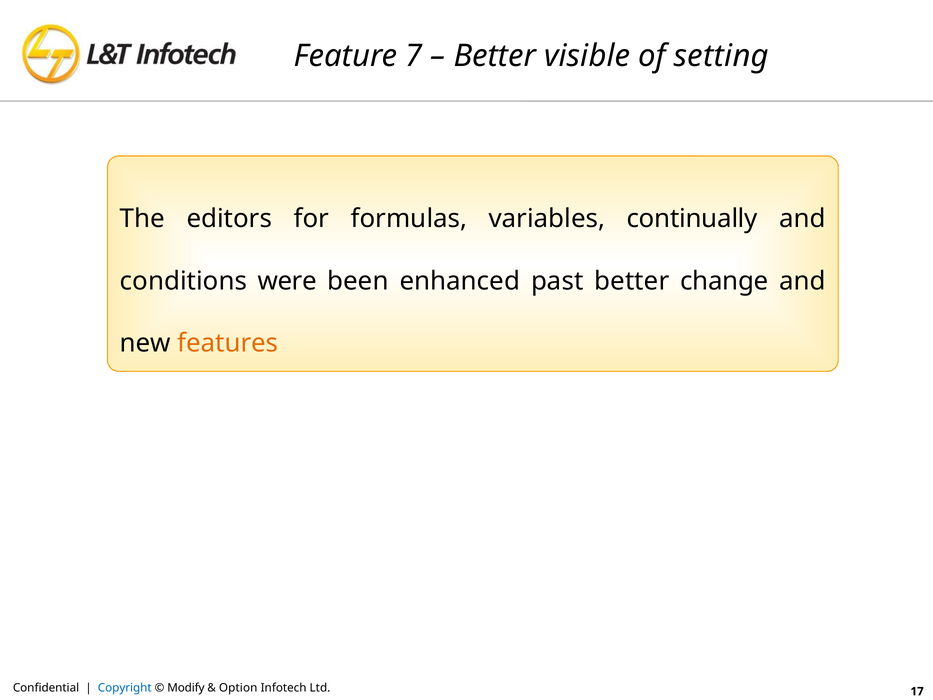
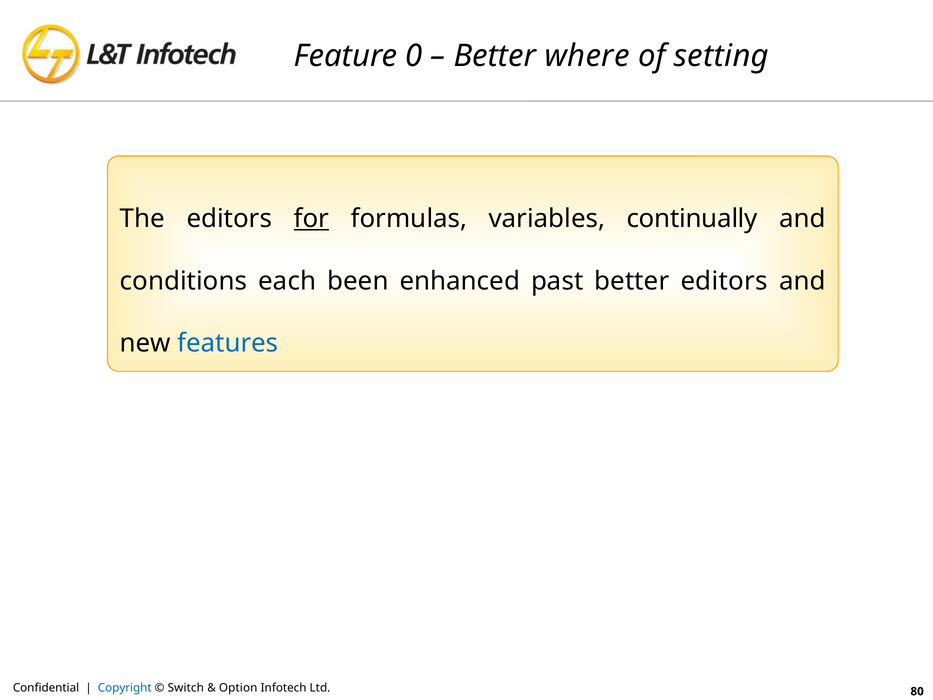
7: 7 -> 0
visible: visible -> where
for underline: none -> present
were: were -> each
better change: change -> editors
features colour: orange -> blue
Modify: Modify -> Switch
17: 17 -> 80
